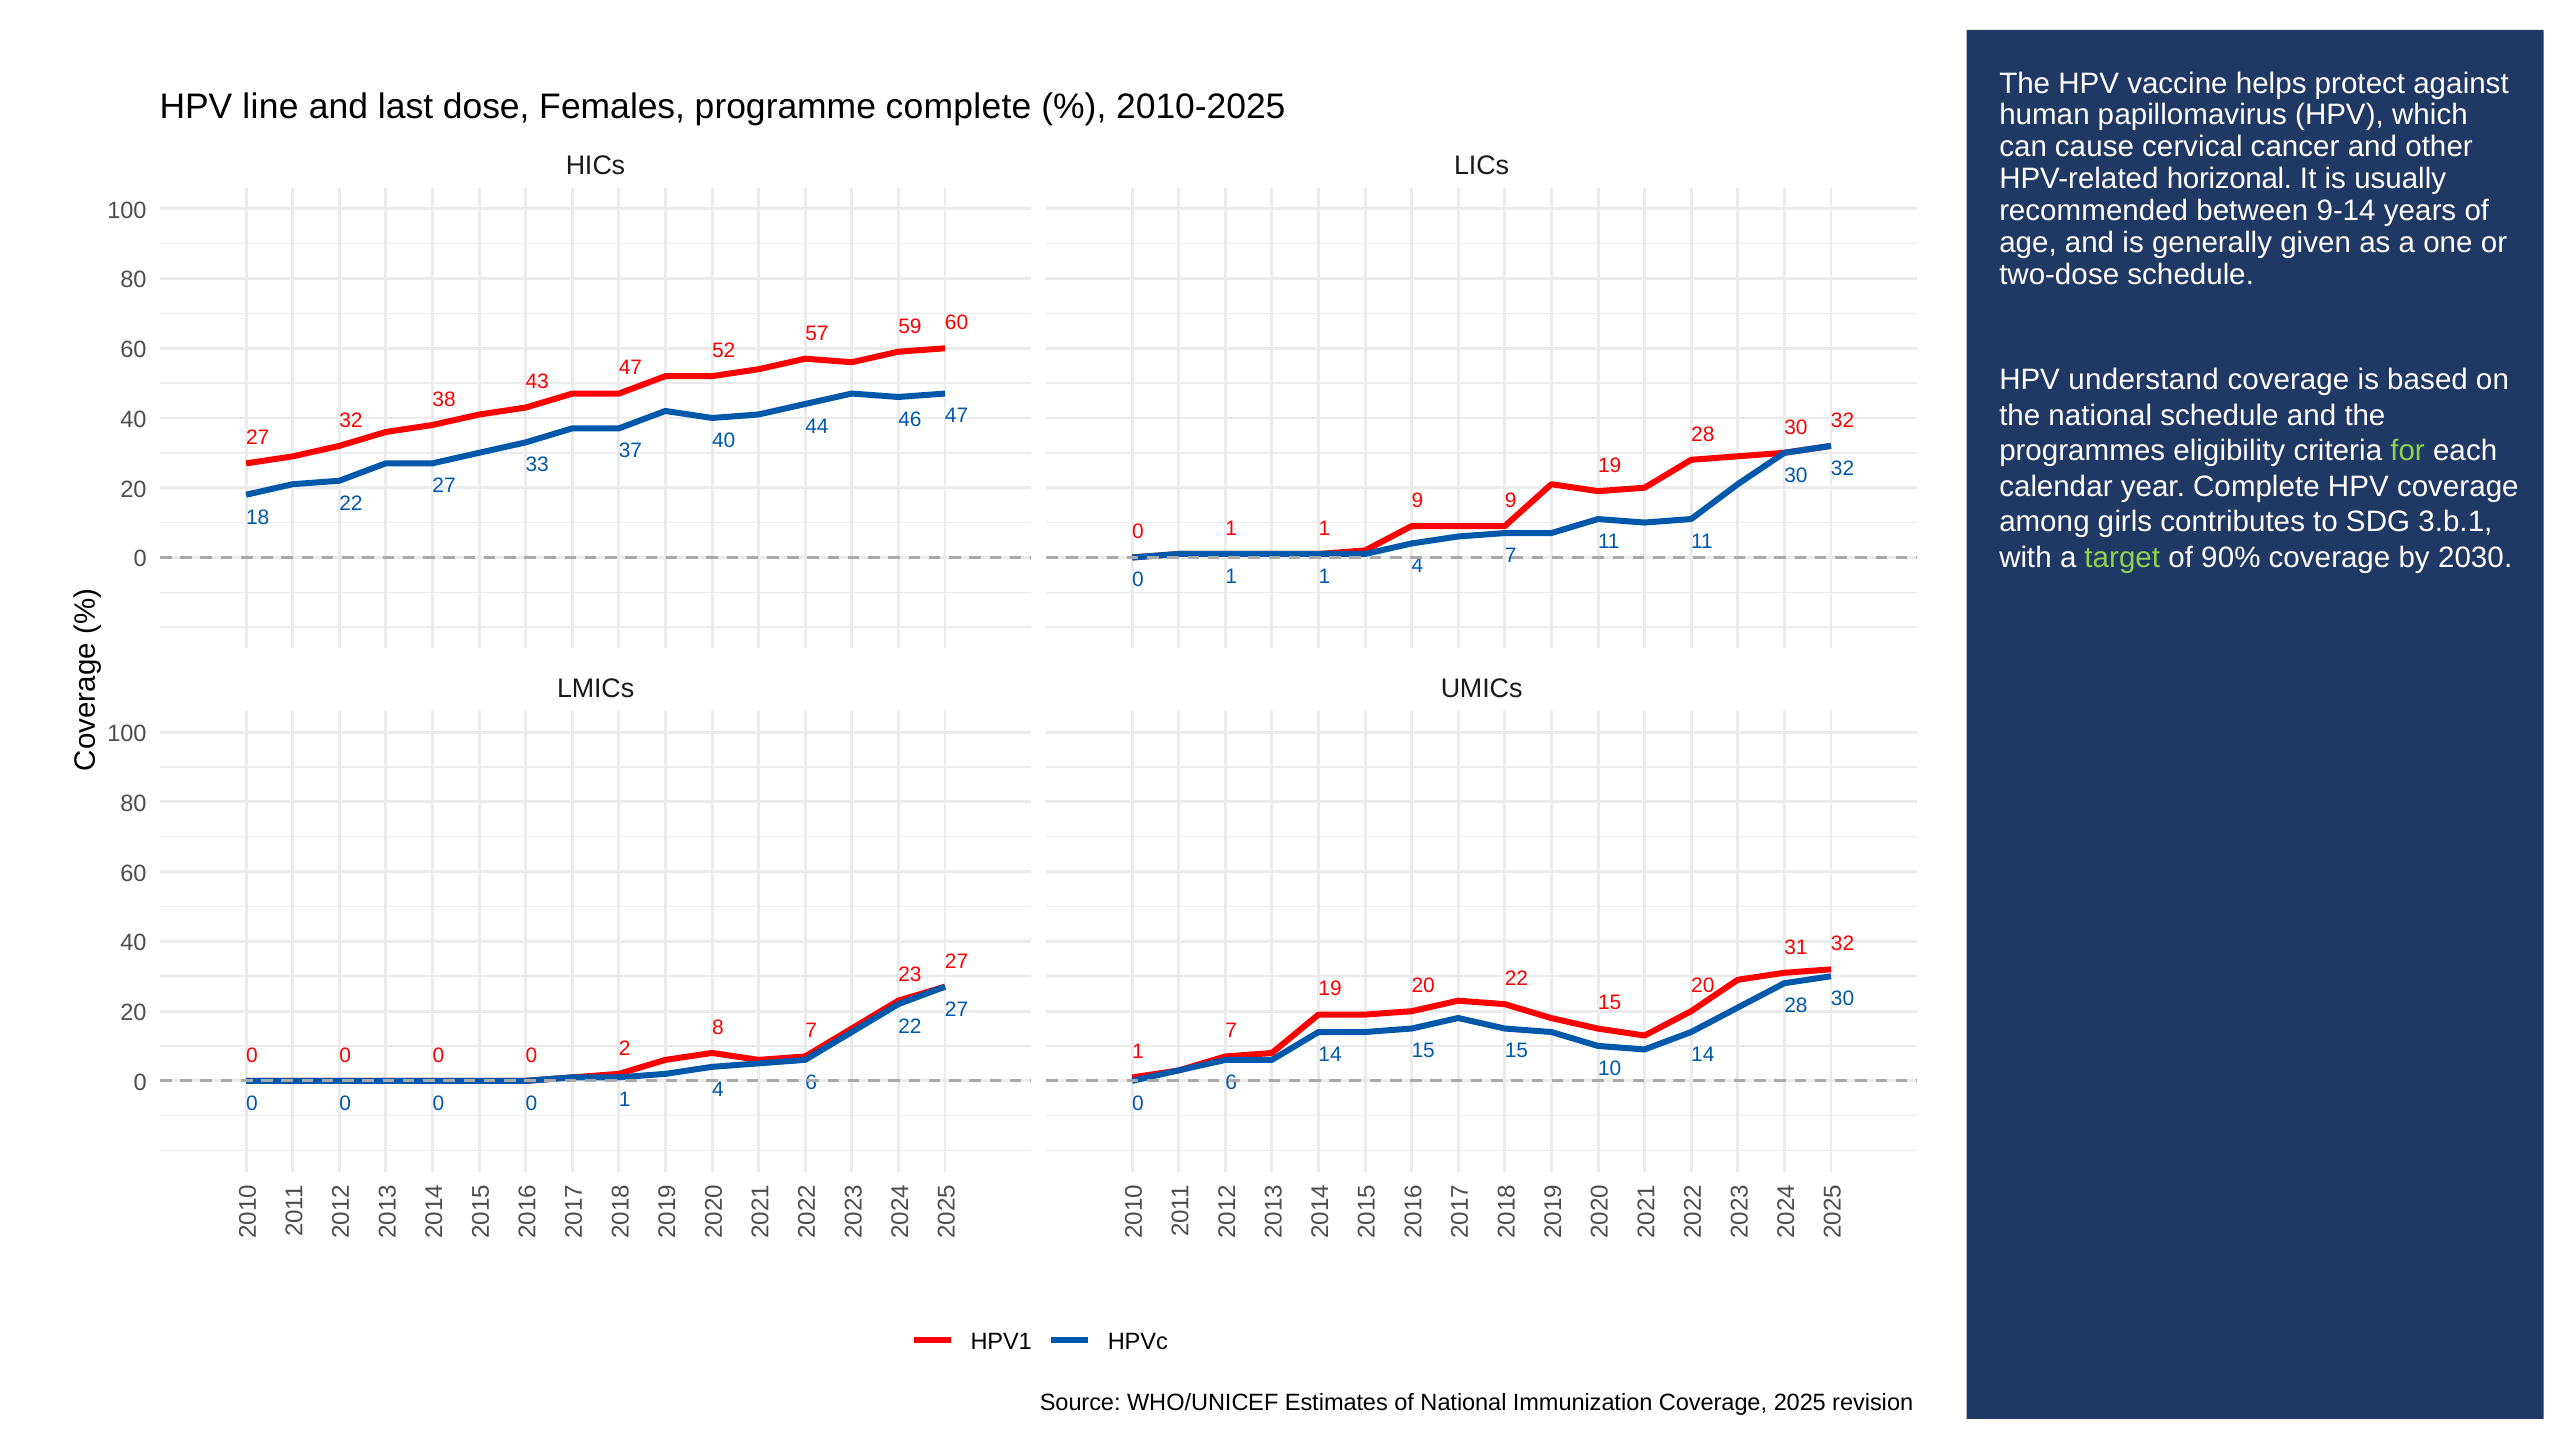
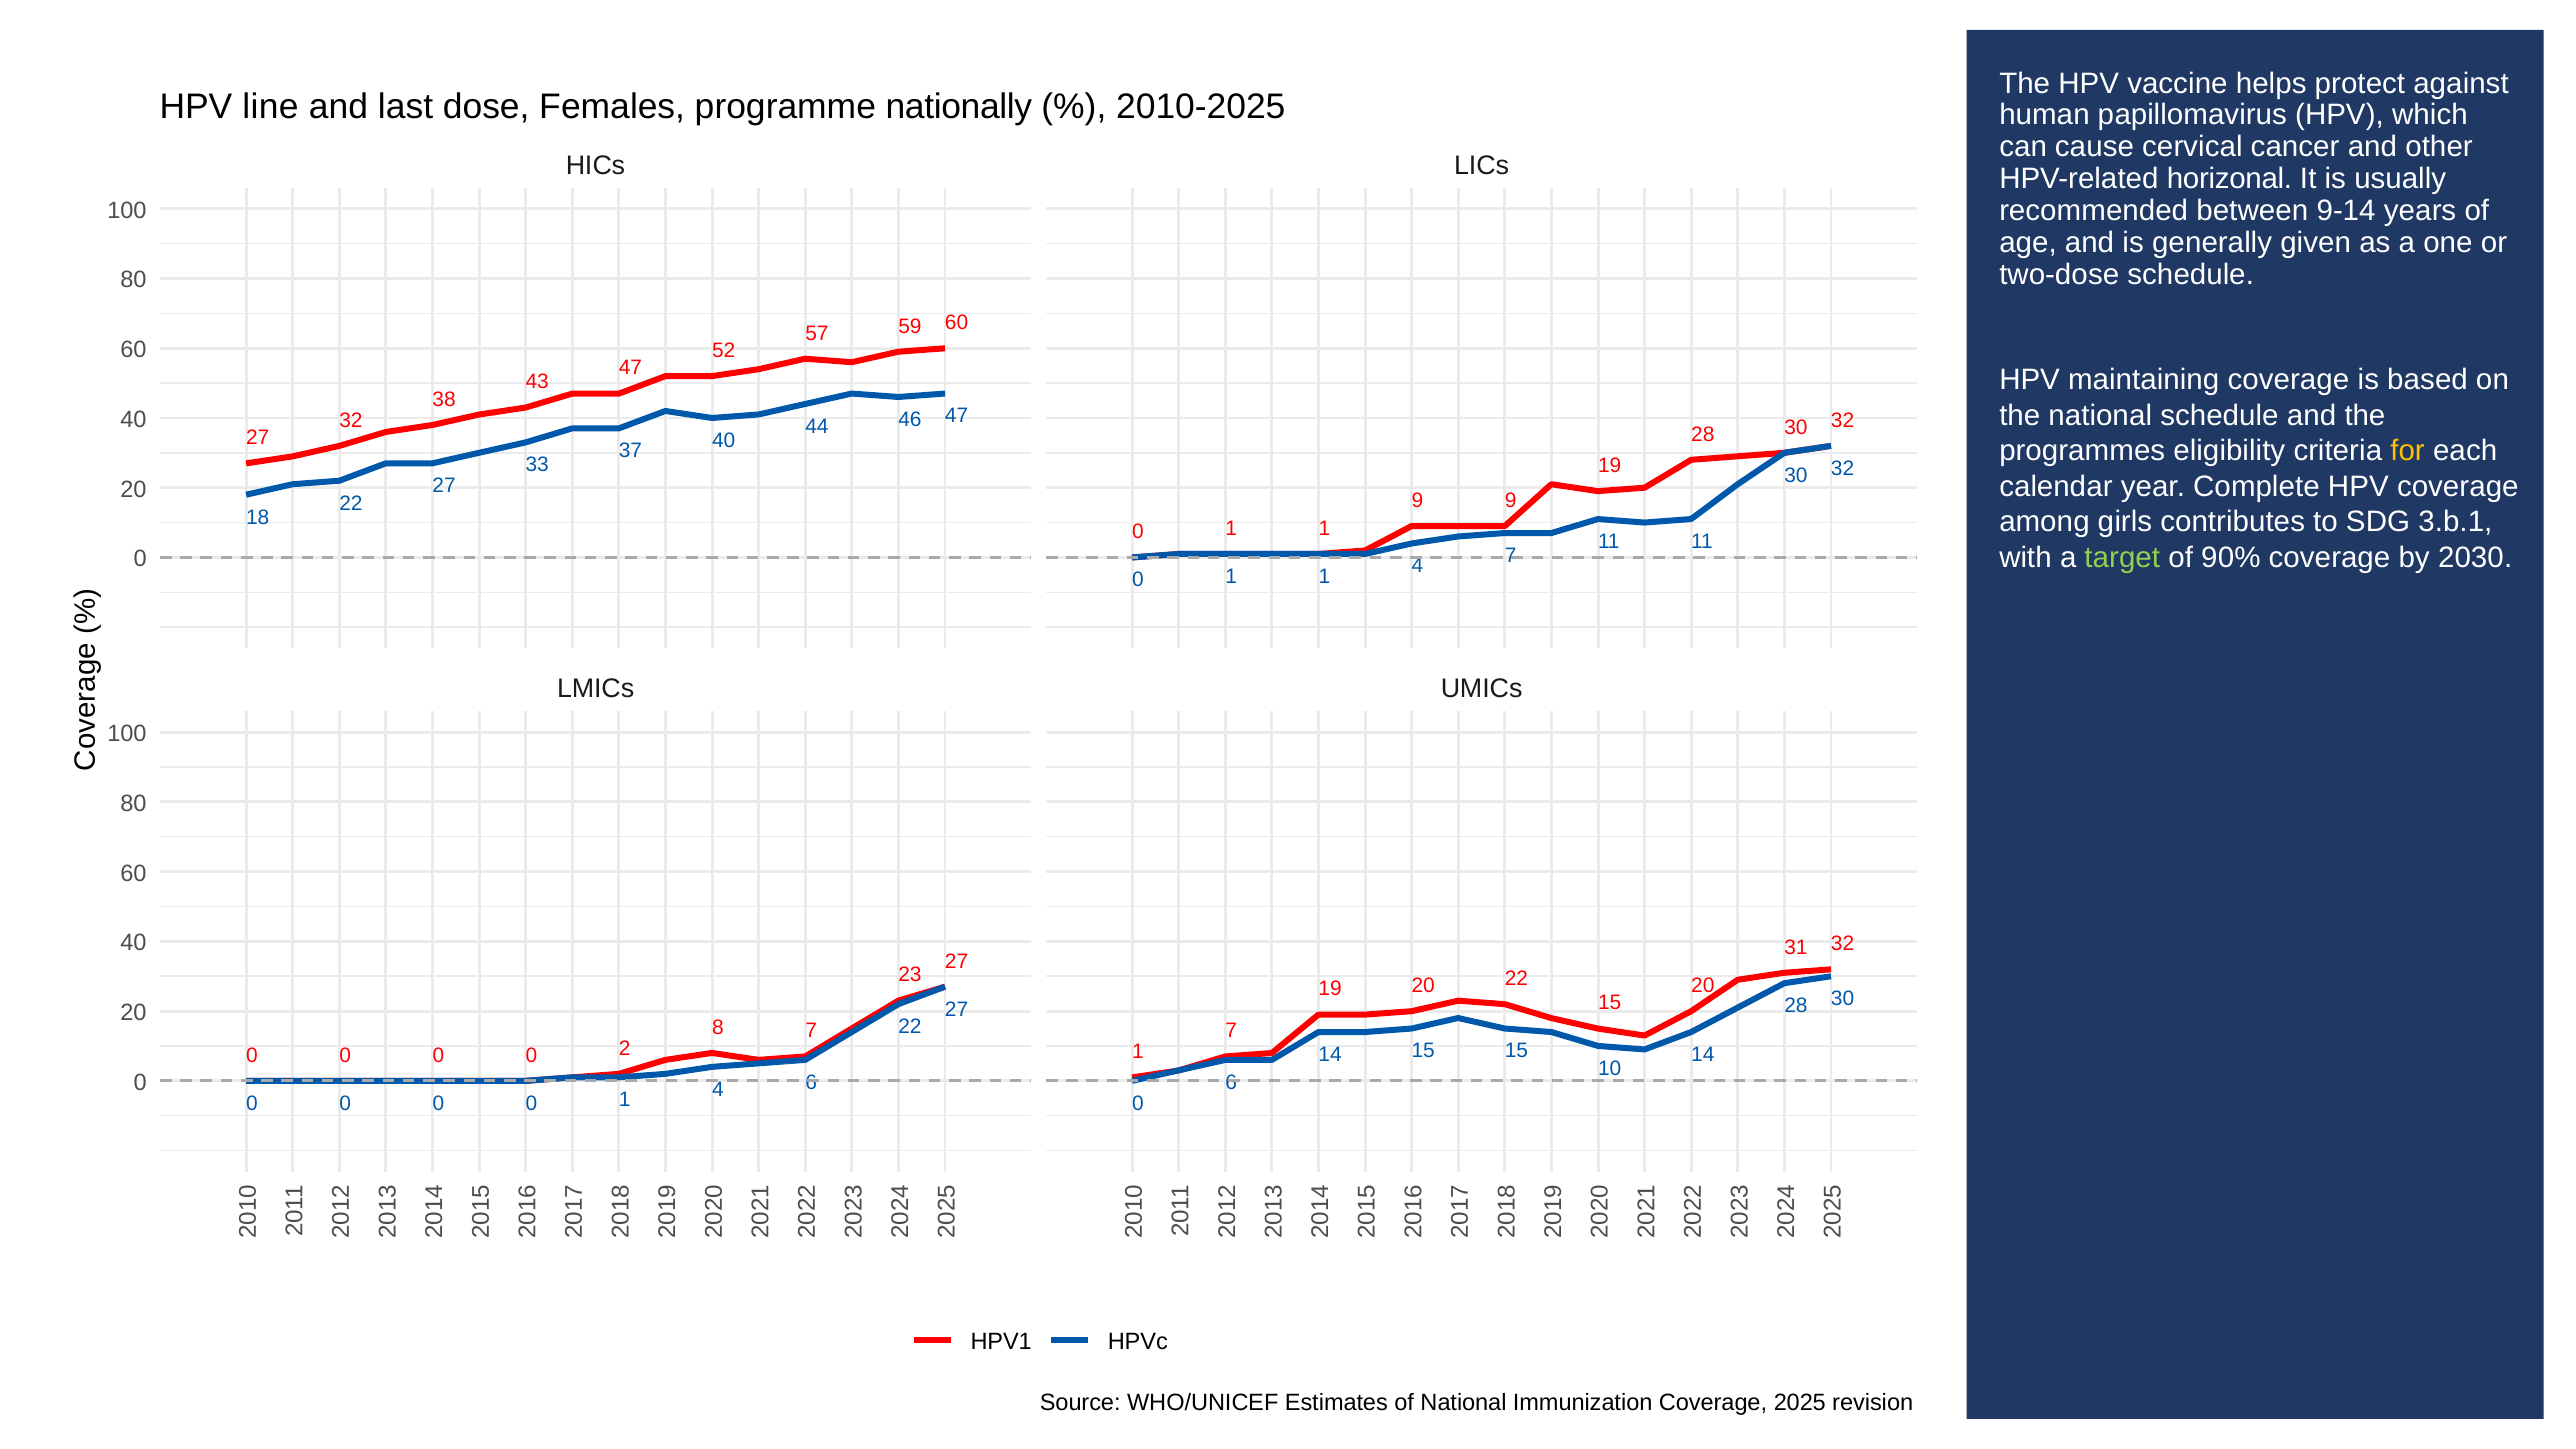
programme complete: complete -> nationally
understand: understand -> maintaining
for colour: light green -> yellow
